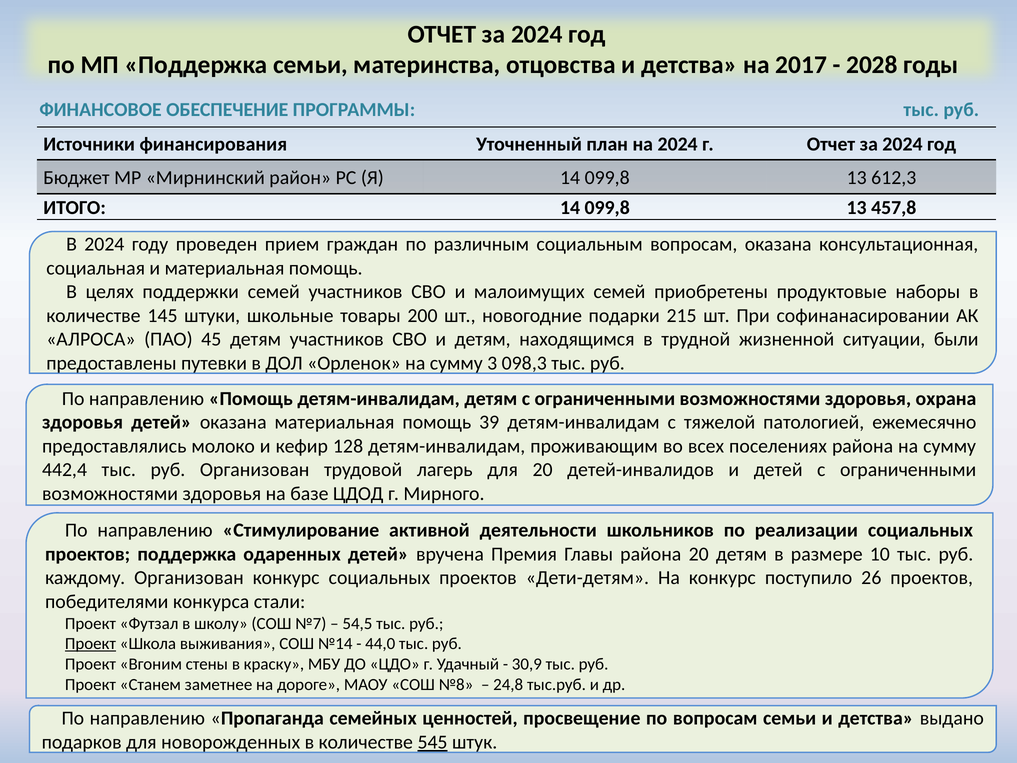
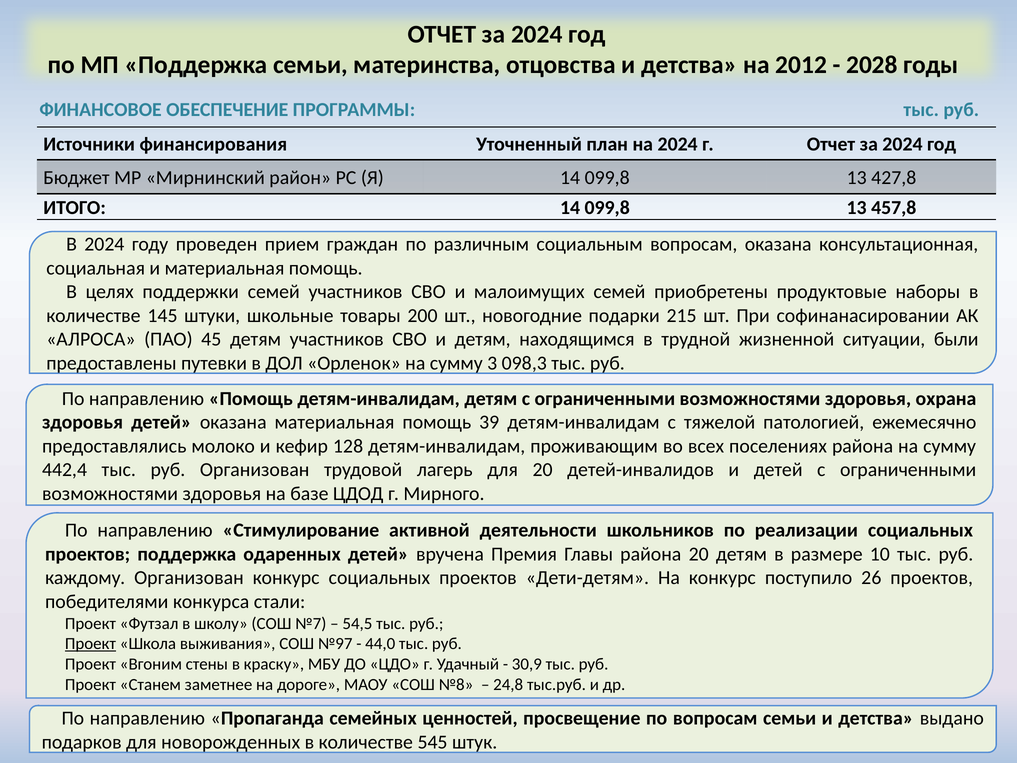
2017: 2017 -> 2012
612,3: 612,3 -> 427,8
№14: №14 -> №97
545 underline: present -> none
